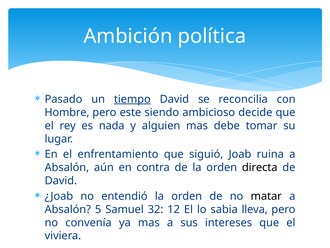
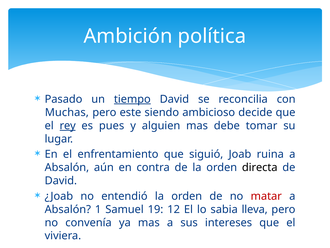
Hombre: Hombre -> Muchas
rey underline: none -> present
nada: nada -> pues
matar colour: black -> red
5: 5 -> 1
32: 32 -> 19
